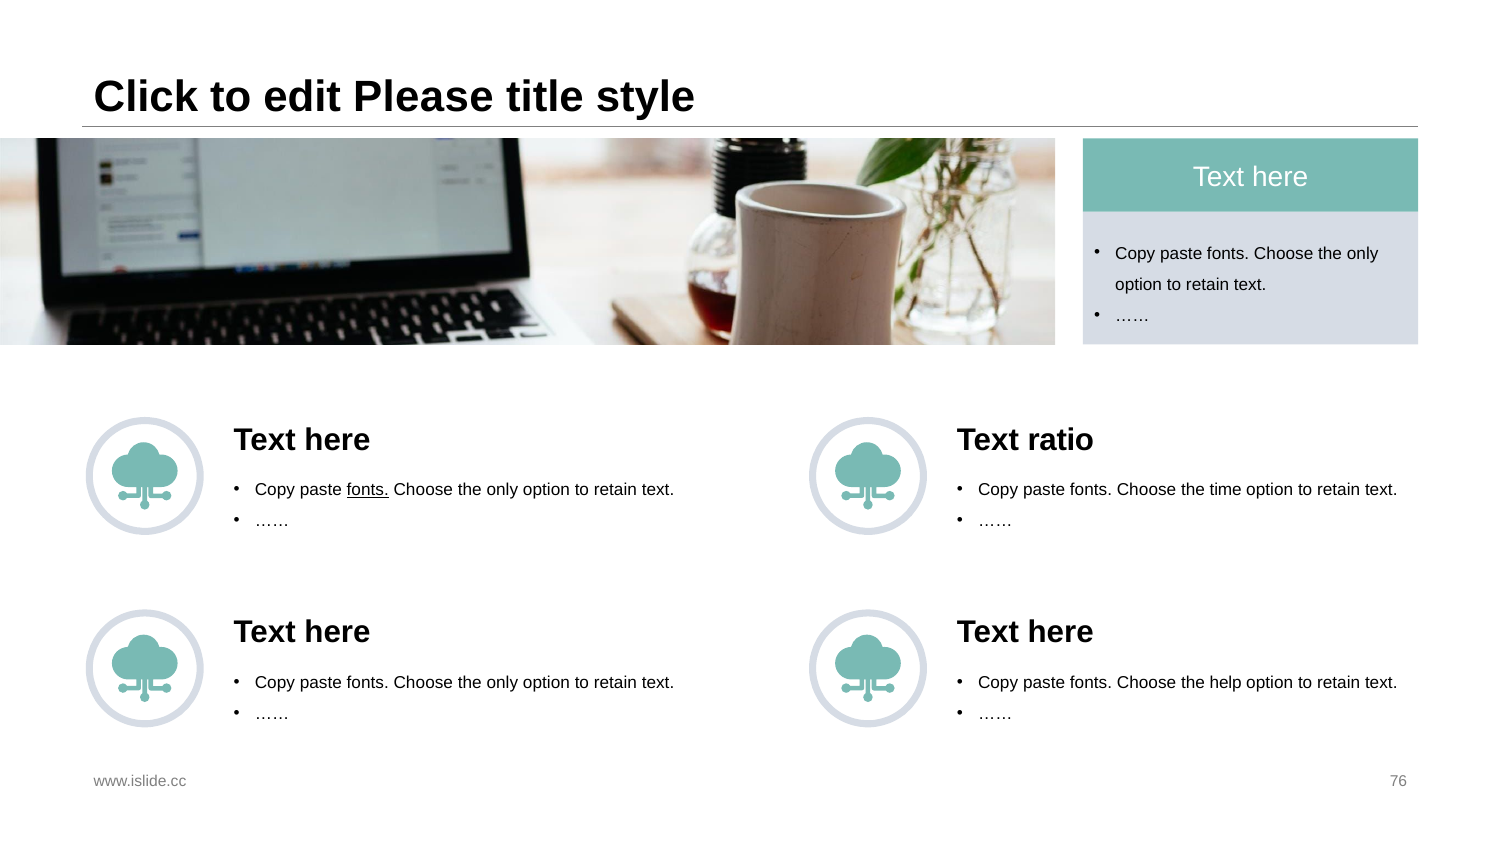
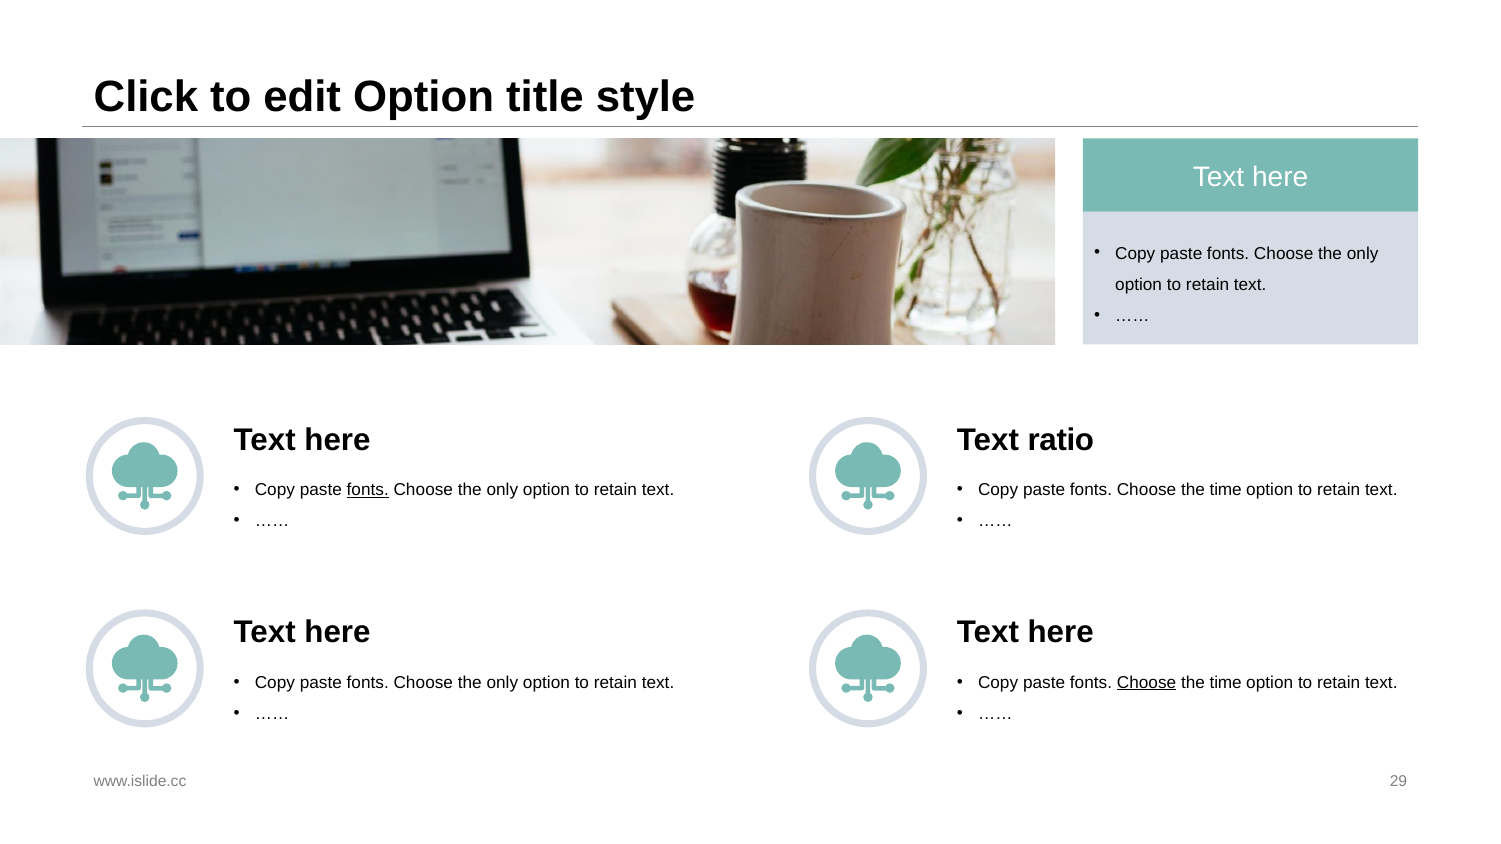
edit Please: Please -> Option
Choose at (1147, 683) underline: none -> present
help at (1226, 683): help -> time
76: 76 -> 29
